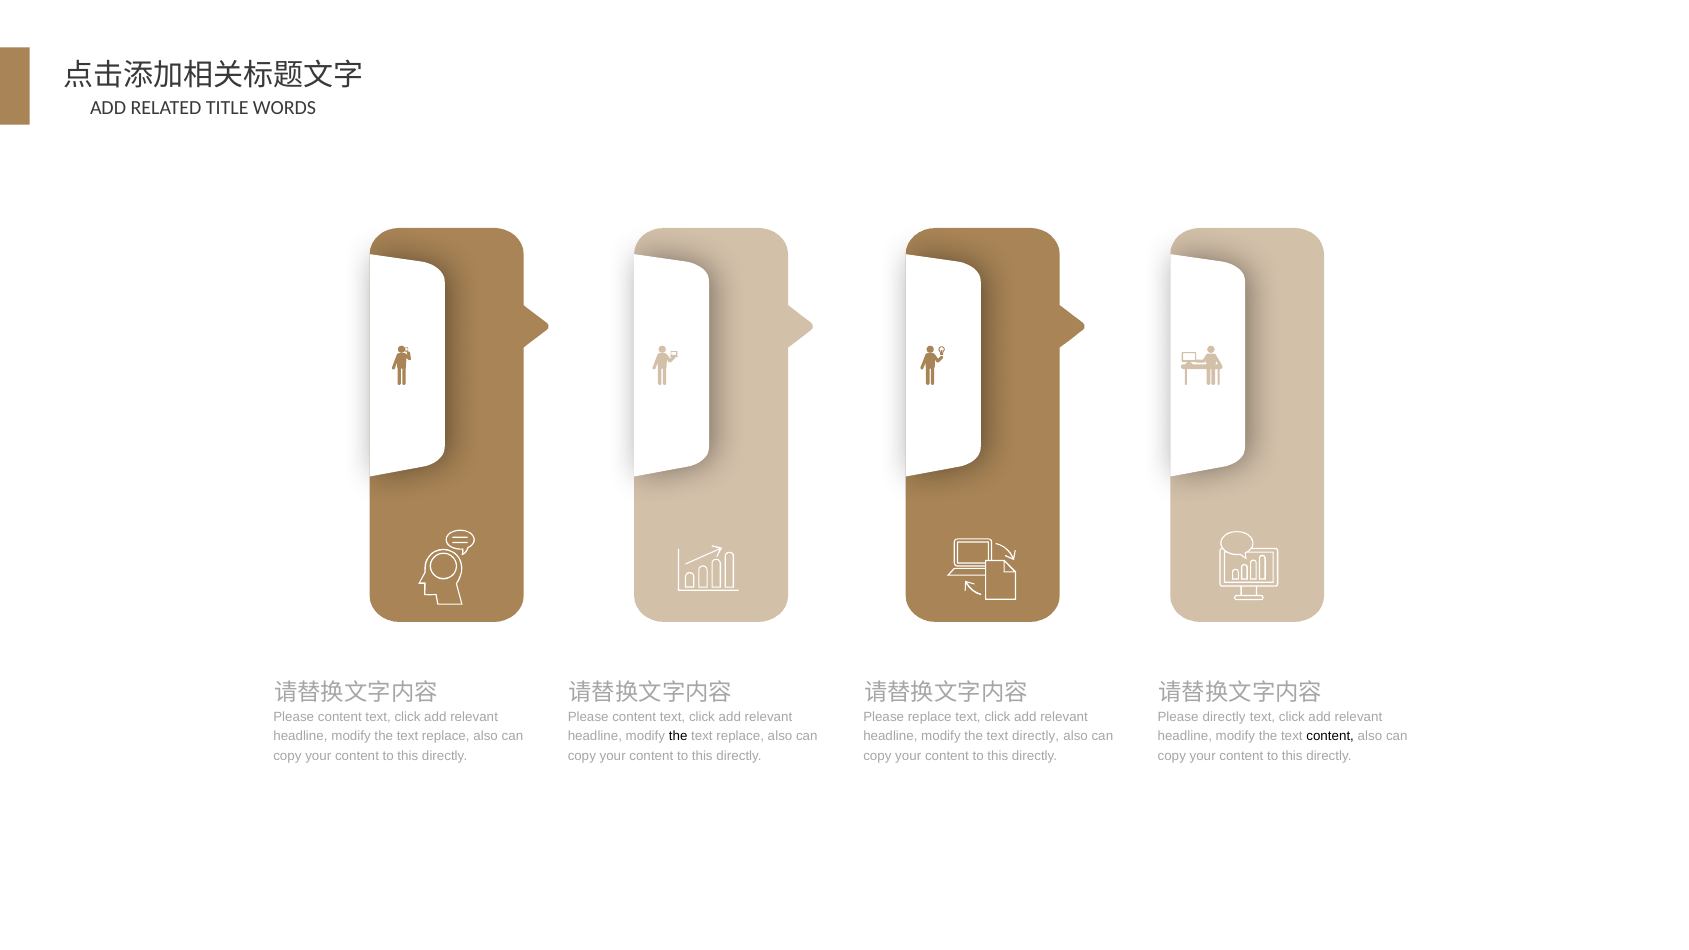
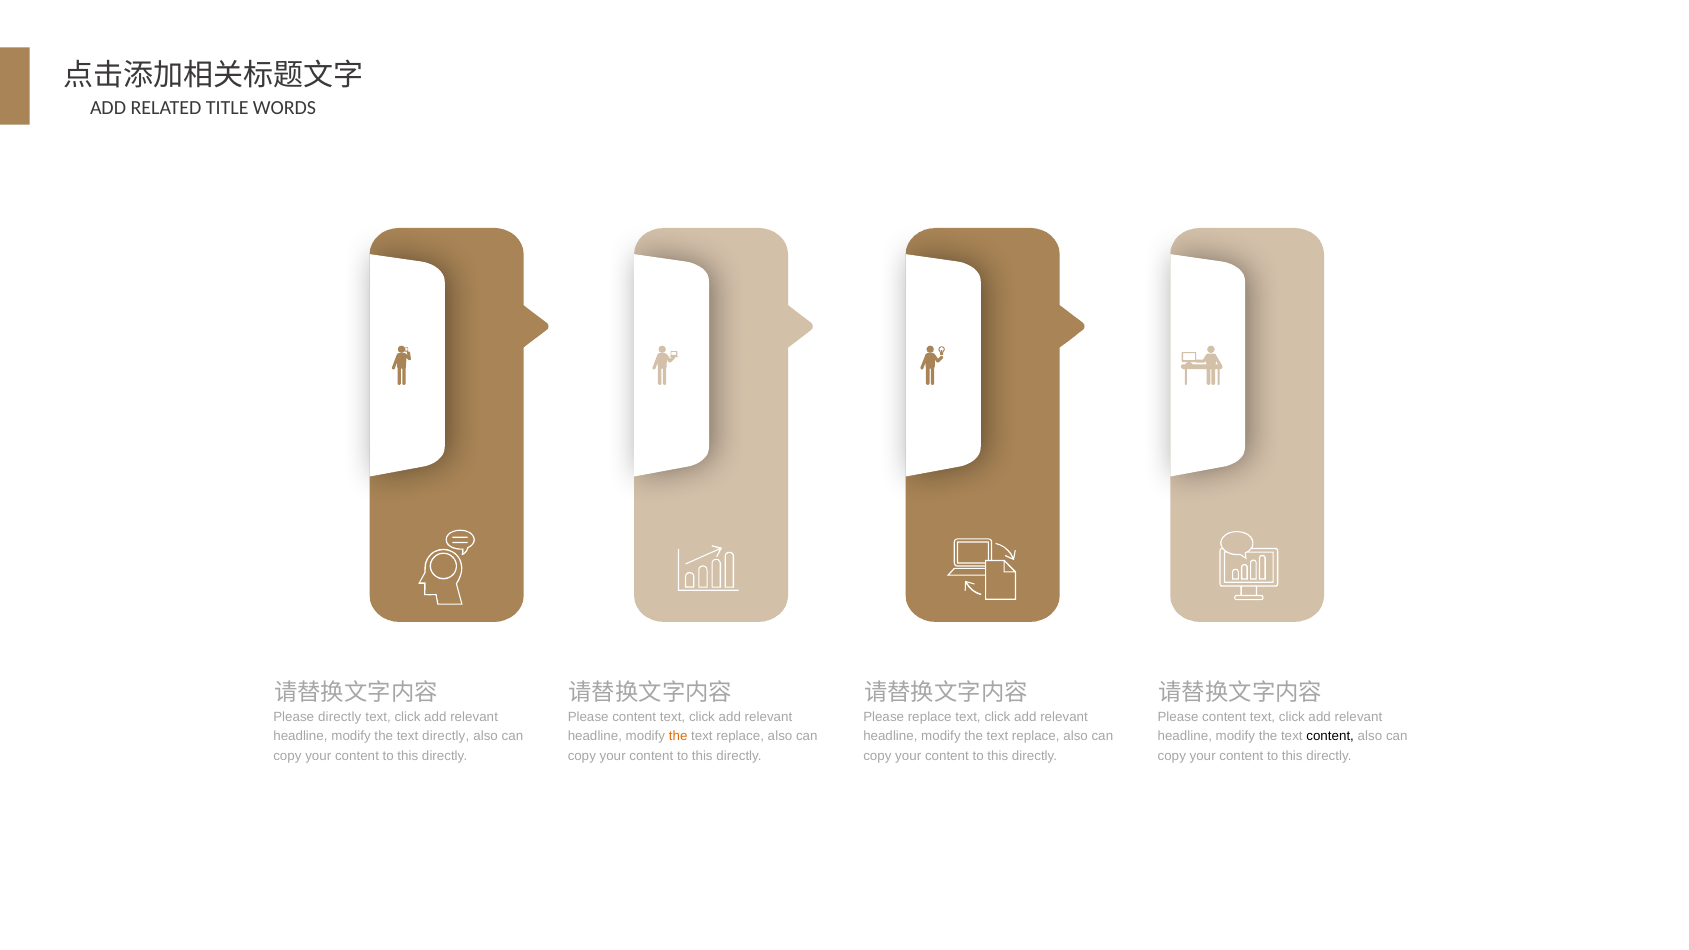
content at (340, 717): content -> directly
directly at (1224, 717): directly -> content
replace at (446, 736): replace -> directly
the at (678, 736) colour: black -> orange
directly at (1036, 736): directly -> replace
